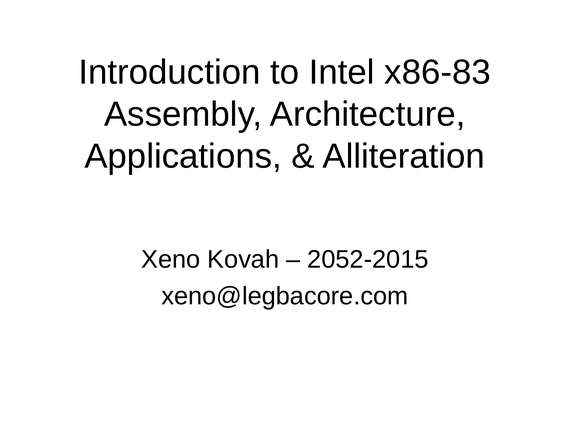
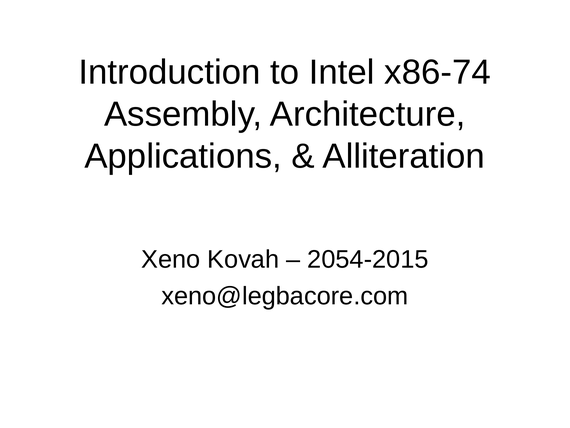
x86-83: x86-83 -> x86-74
2052-2015: 2052-2015 -> 2054-2015
